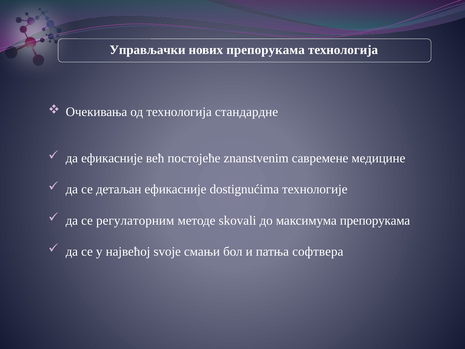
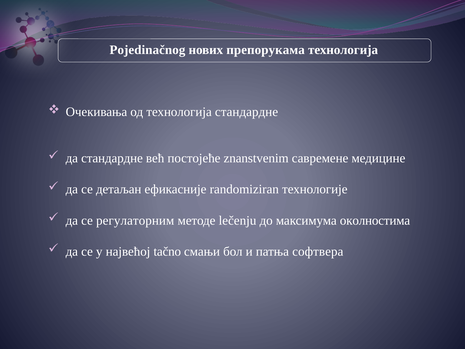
Управљачки: Управљачки -> Pojedinačnog
да ефикасније: ефикасније -> стандардне
dostignućima: dostignućima -> randomiziran
skovali: skovali -> lečenju
максимума препорукама: препорукама -> околностима
svoje: svoje -> tačno
